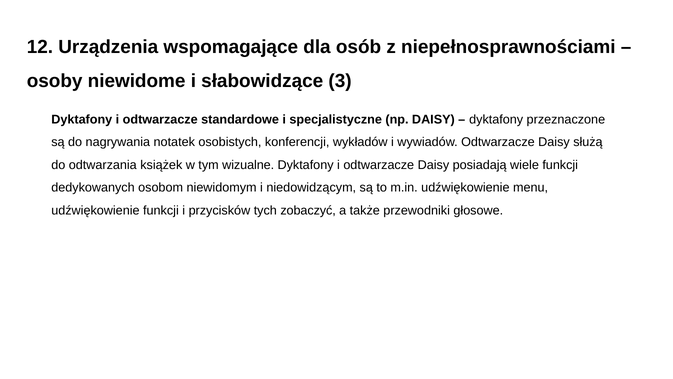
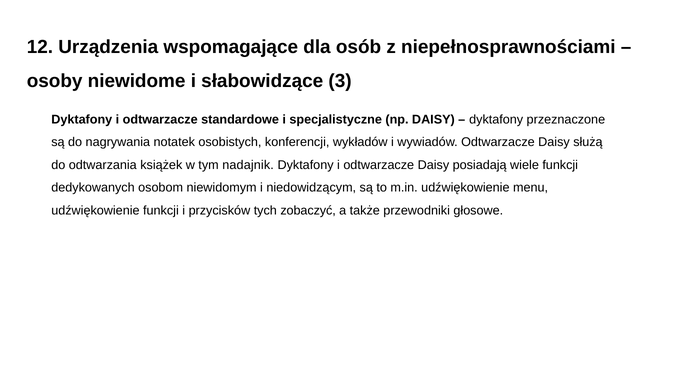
wizualne: wizualne -> nadajnik
